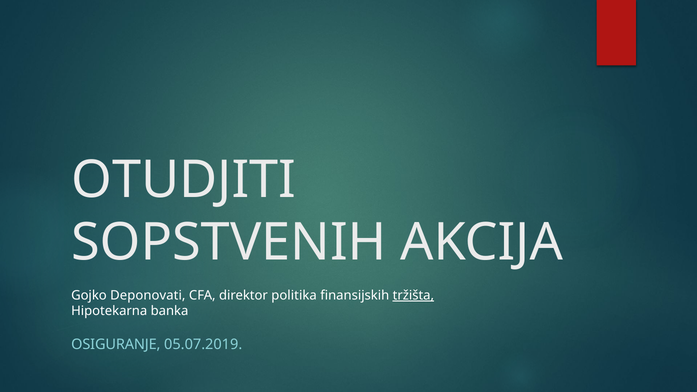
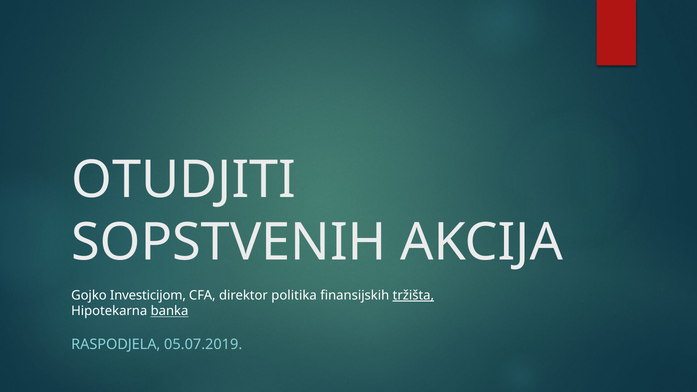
Deponovati: Deponovati -> Investicijom
banka underline: none -> present
OSIGURANJE: OSIGURANJE -> RASPODJELA
